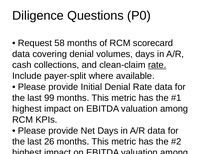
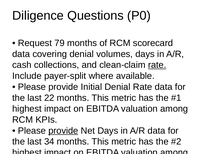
58: 58 -> 79
99: 99 -> 22
provide at (63, 130) underline: none -> present
26: 26 -> 34
